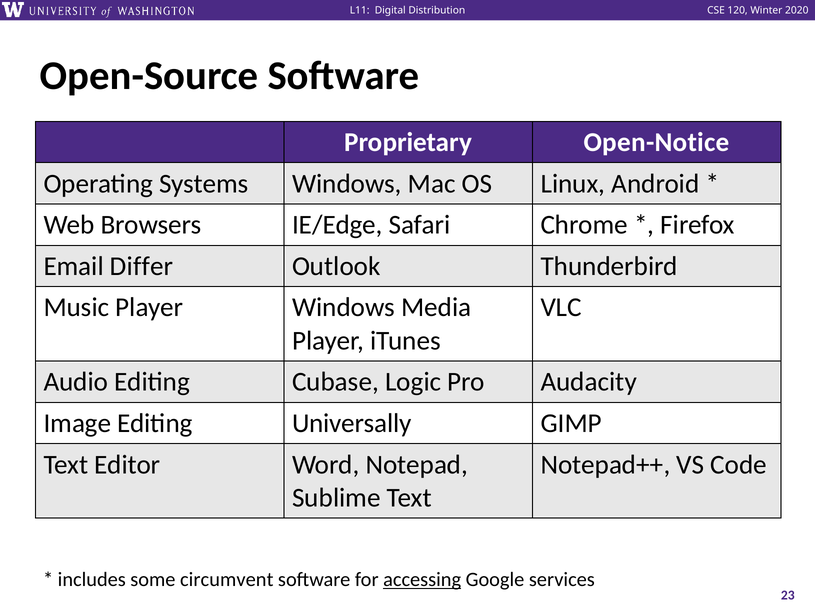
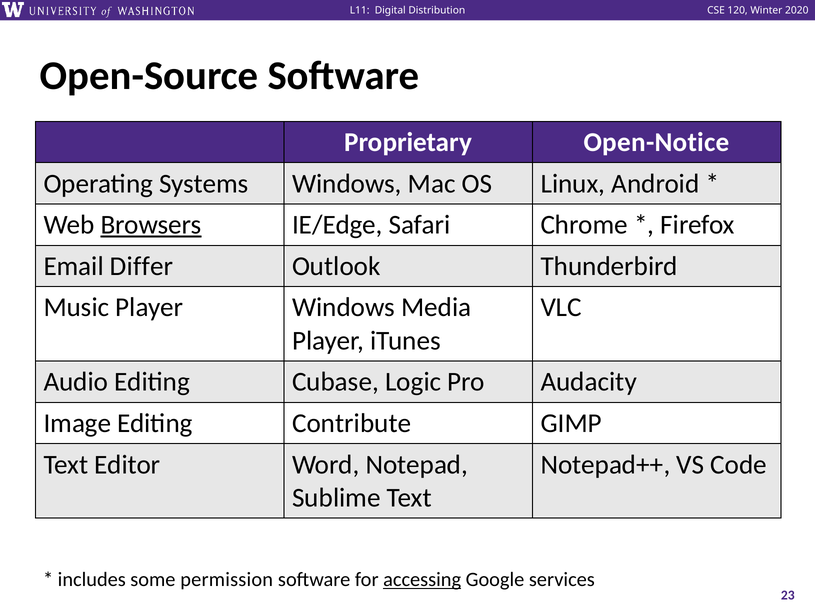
Browsers underline: none -> present
Universally: Universally -> Contribute
circumvent: circumvent -> permission
